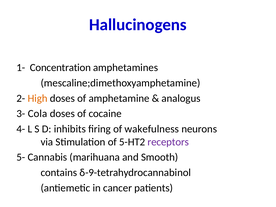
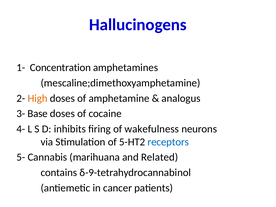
Cola: Cola -> Base
receptors colour: purple -> blue
Smooth: Smooth -> Related
